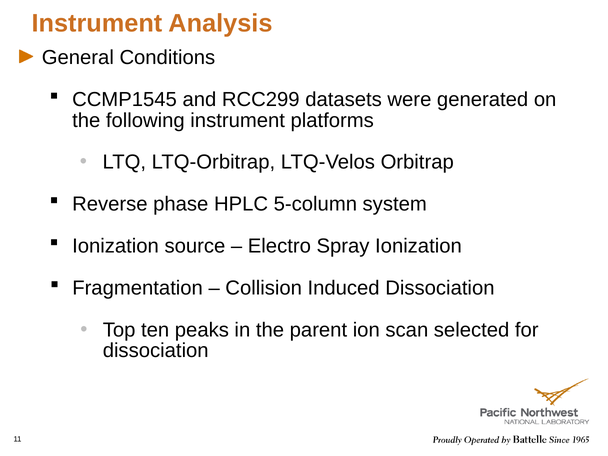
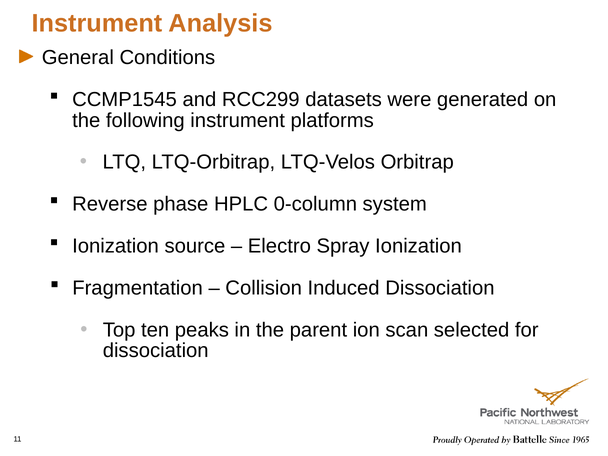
5-column: 5-column -> 0-column
